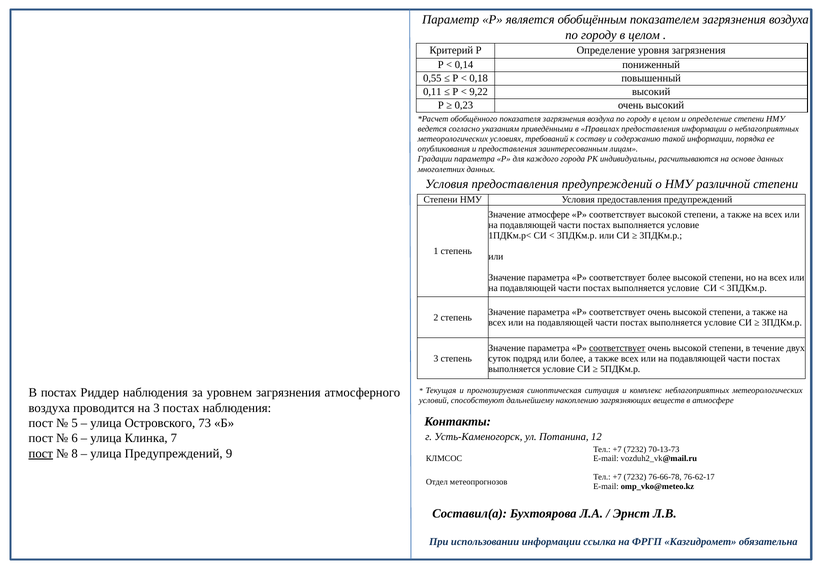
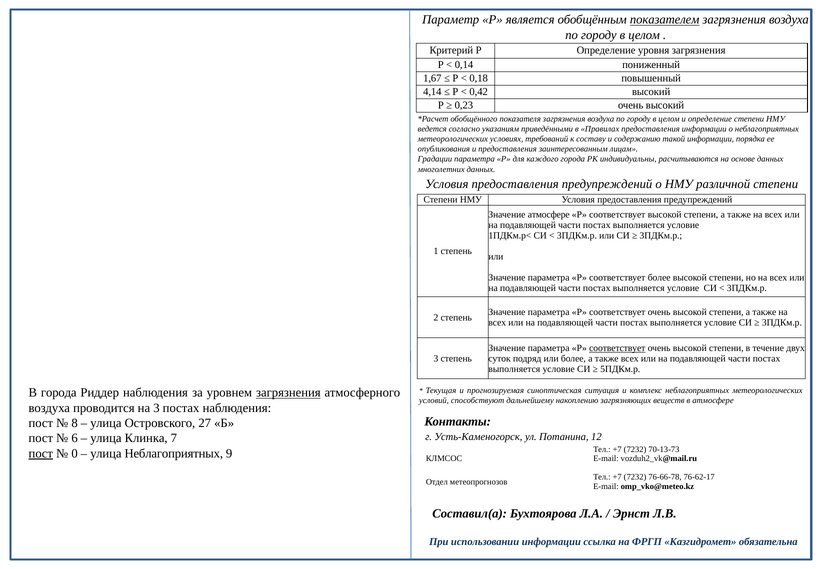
показателем underline: none -> present
0,55: 0,55 -> 1,67
0,11: 0,11 -> 4,14
9,22: 9,22 -> 0,42
В постах: постах -> города
загрязнения at (288, 393) underline: none -> present
5: 5 -> 8
73: 73 -> 27
8: 8 -> 0
улица Предупреждений: Предупреждений -> Неблагоприятных
